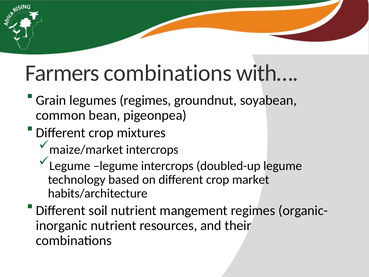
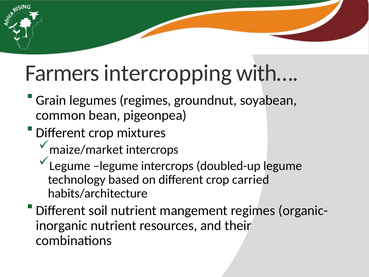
Farmers combinations: combinations -> intercropping
market: market -> carried
